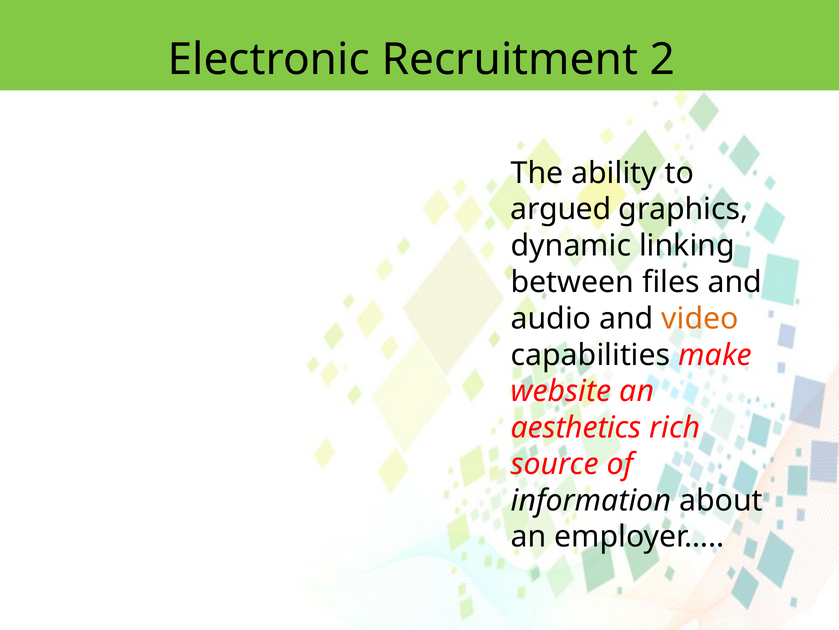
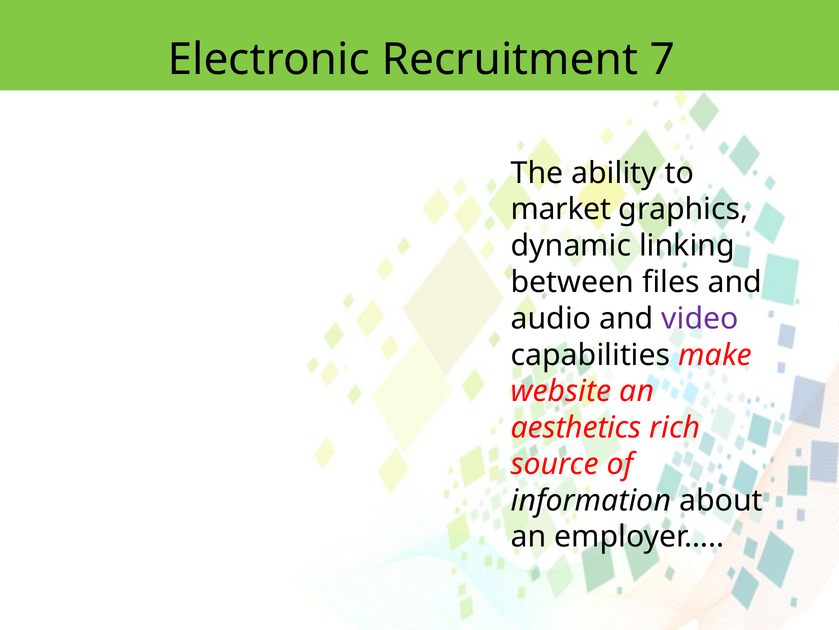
2: 2 -> 7
argued: argued -> market
video colour: orange -> purple
